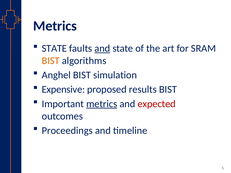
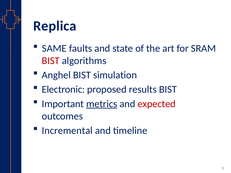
Metrics at (55, 26): Metrics -> Replica
STATE at (54, 48): STATE -> SAME
and at (102, 48) underline: present -> none
BIST at (51, 61) colour: orange -> red
Expensive: Expensive -> Electronic
Proceedings: Proceedings -> Incremental
